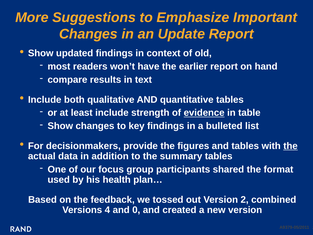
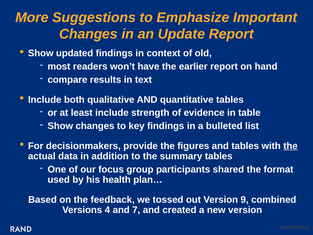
evidence underline: present -> none
2: 2 -> 9
0: 0 -> 7
